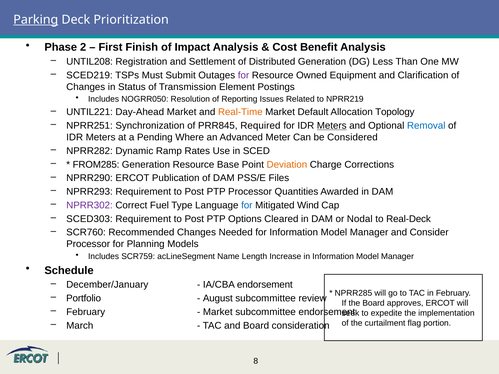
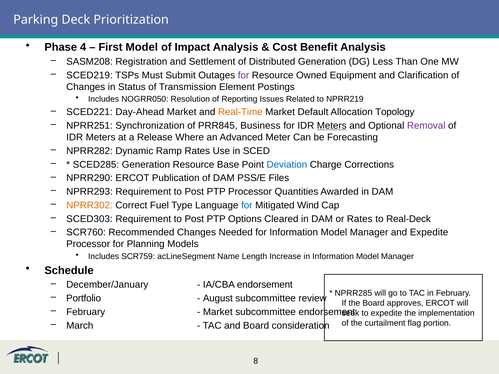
Parking underline: present -> none
2: 2 -> 4
First Finish: Finish -> Model
UNTIL208: UNTIL208 -> SASM208
UNTIL221: UNTIL221 -> SCED221
Required: Required -> Business
Removal colour: blue -> purple
Pending: Pending -> Release
Considered: Considered -> Forecasting
FROM285: FROM285 -> SCED285
Deviation colour: orange -> blue
NPRR302 colour: purple -> orange
or Nodal: Nodal -> Rates
and Consider: Consider -> Expedite
